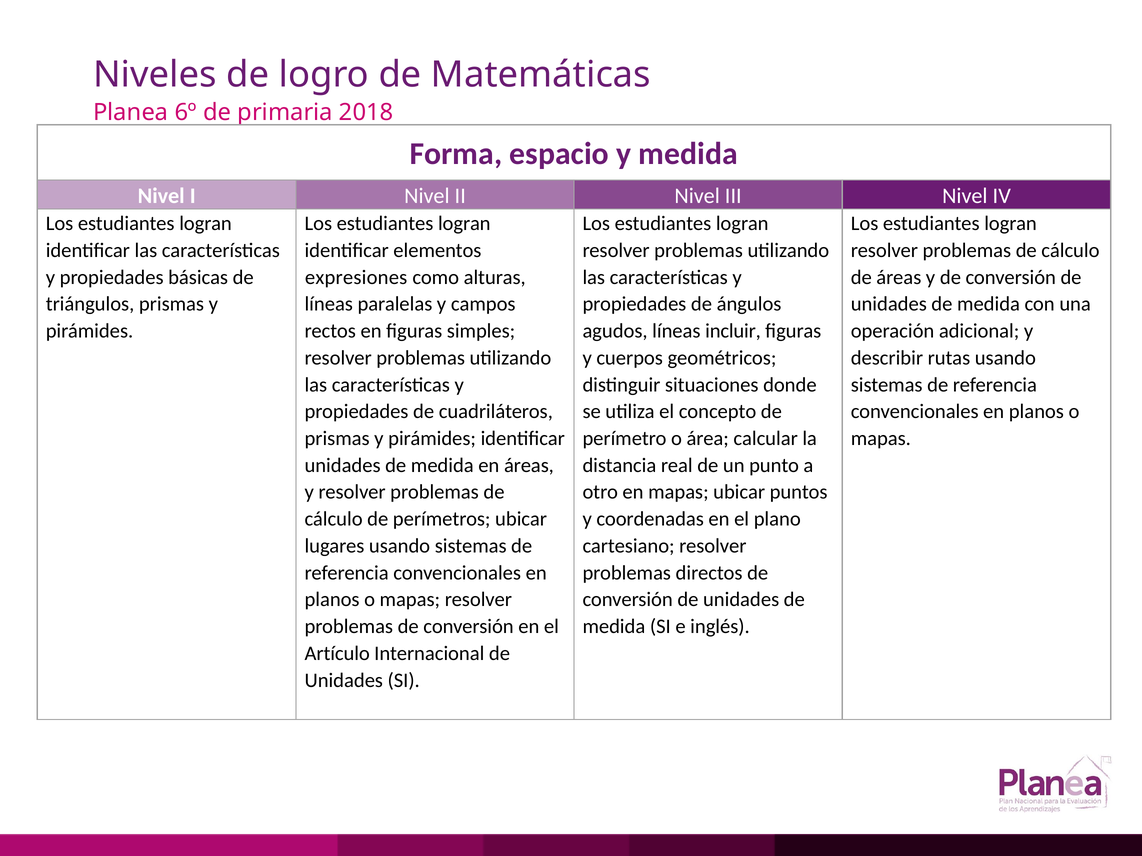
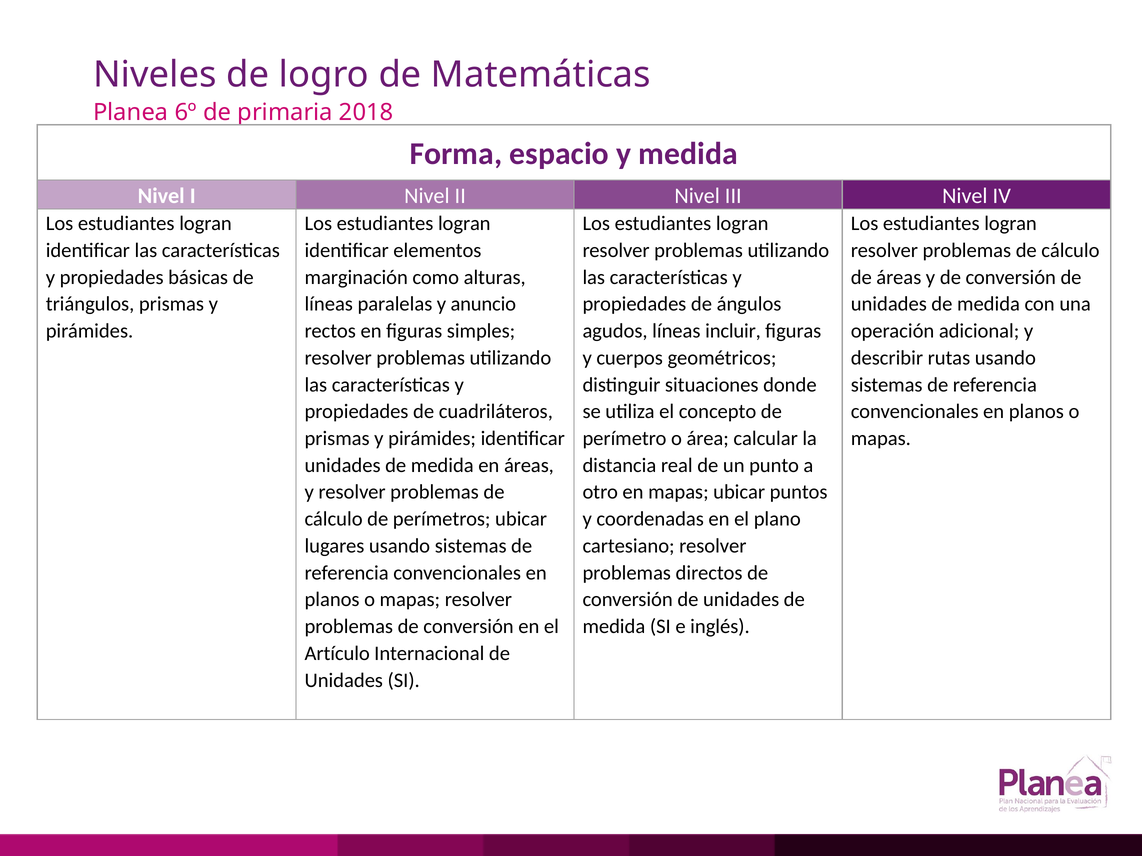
expresiones: expresiones -> marginación
campos: campos -> anuncio
